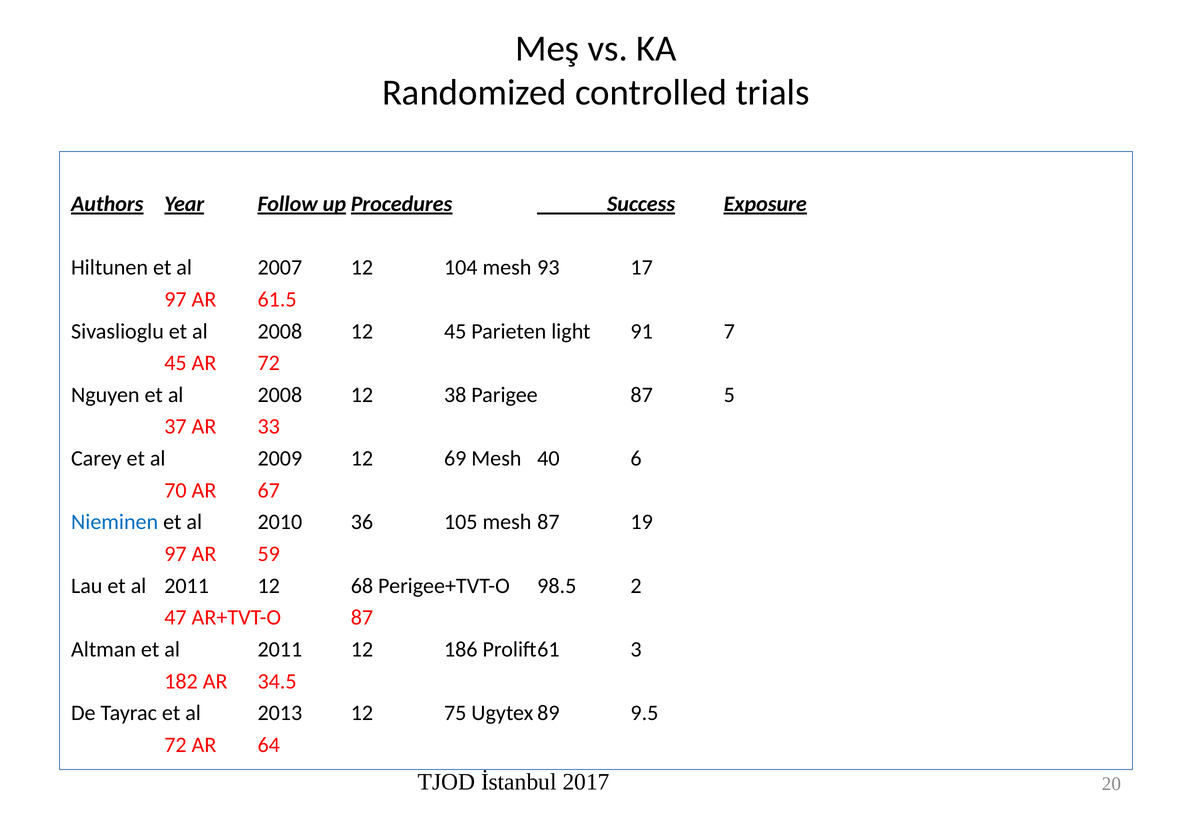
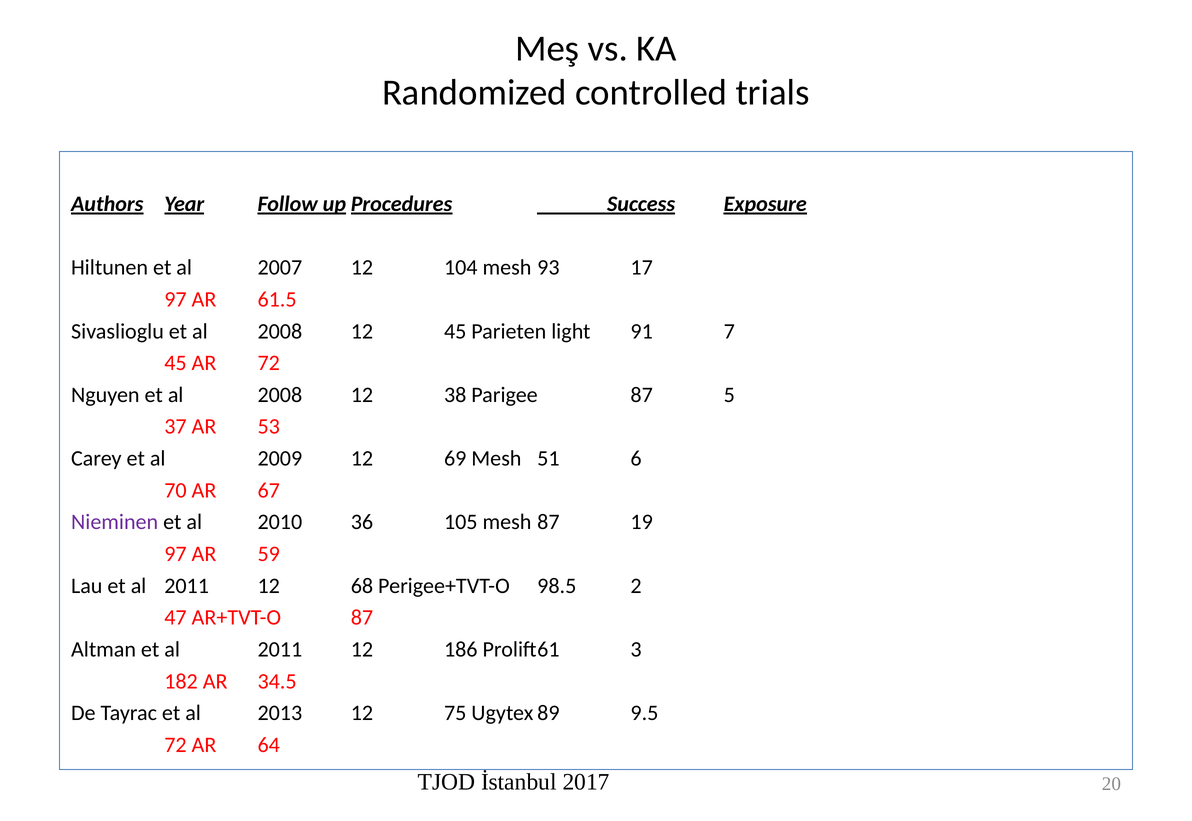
33: 33 -> 53
40: 40 -> 51
Nieminen colour: blue -> purple
